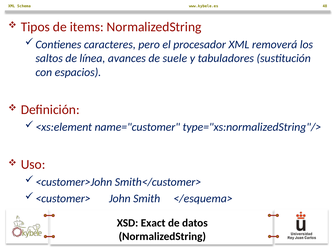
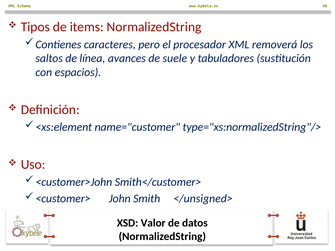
</esquema>: </esquema> -> </unsigned>
Exact: Exact -> Valor
